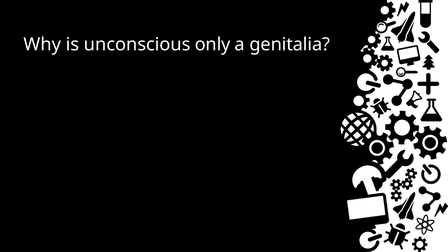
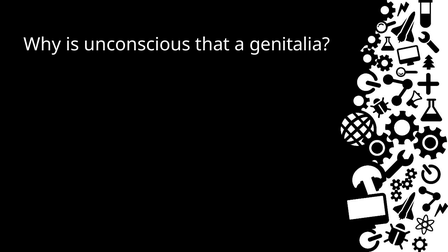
only: only -> that
